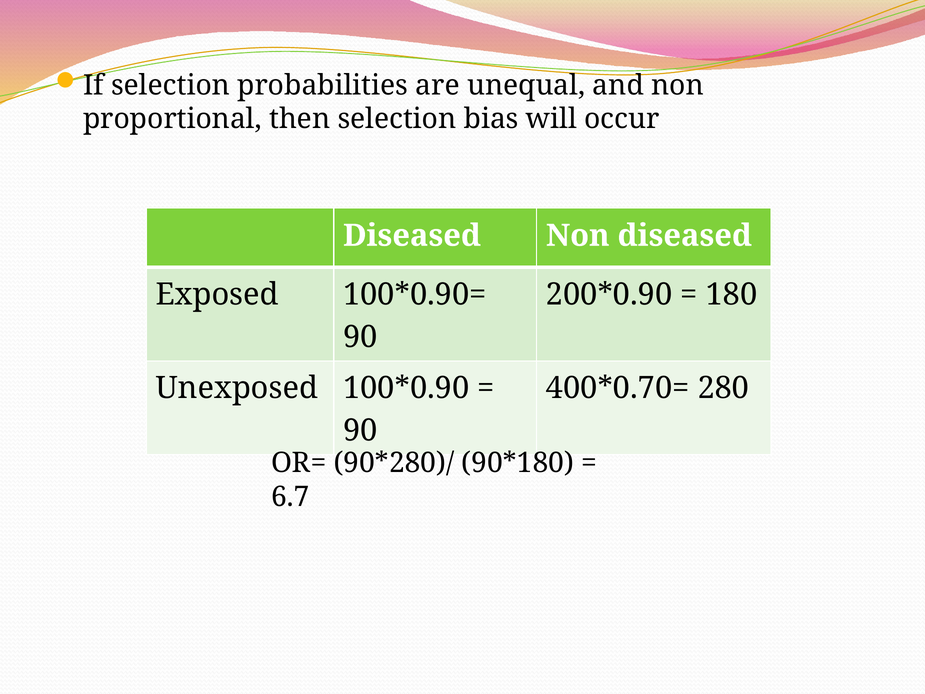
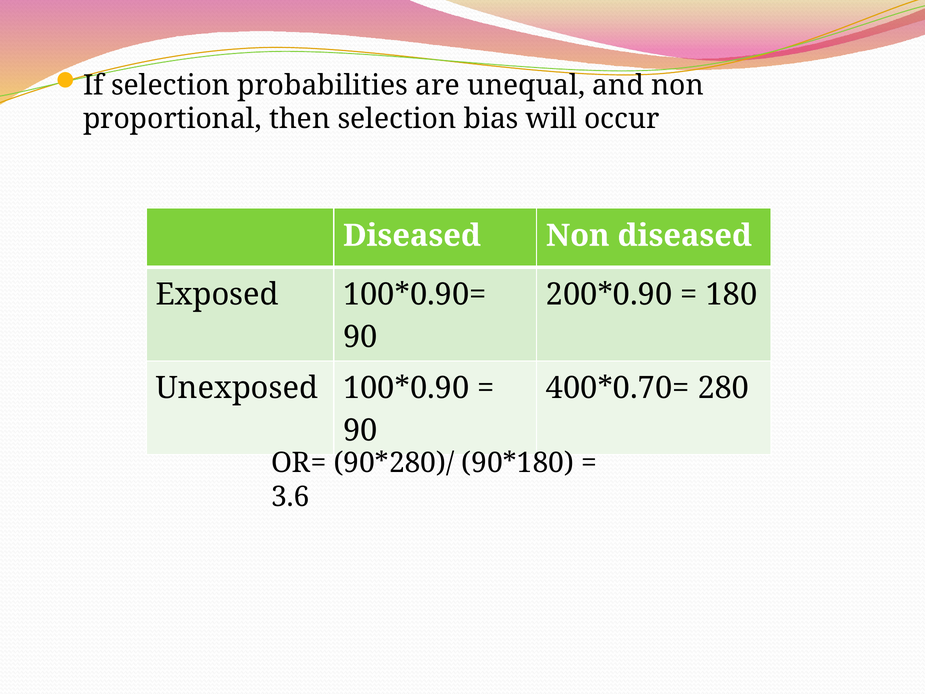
6.7: 6.7 -> 3.6
